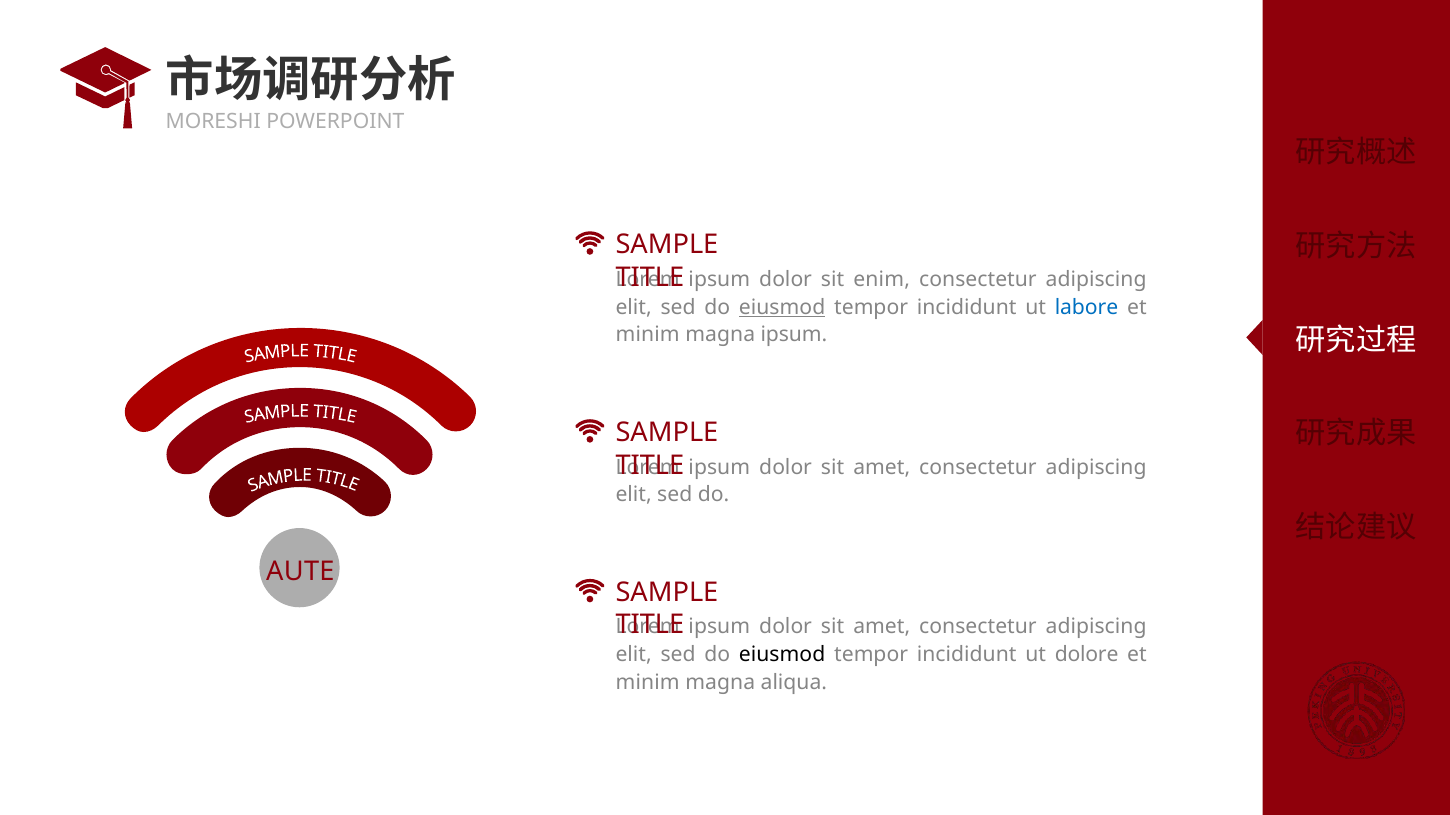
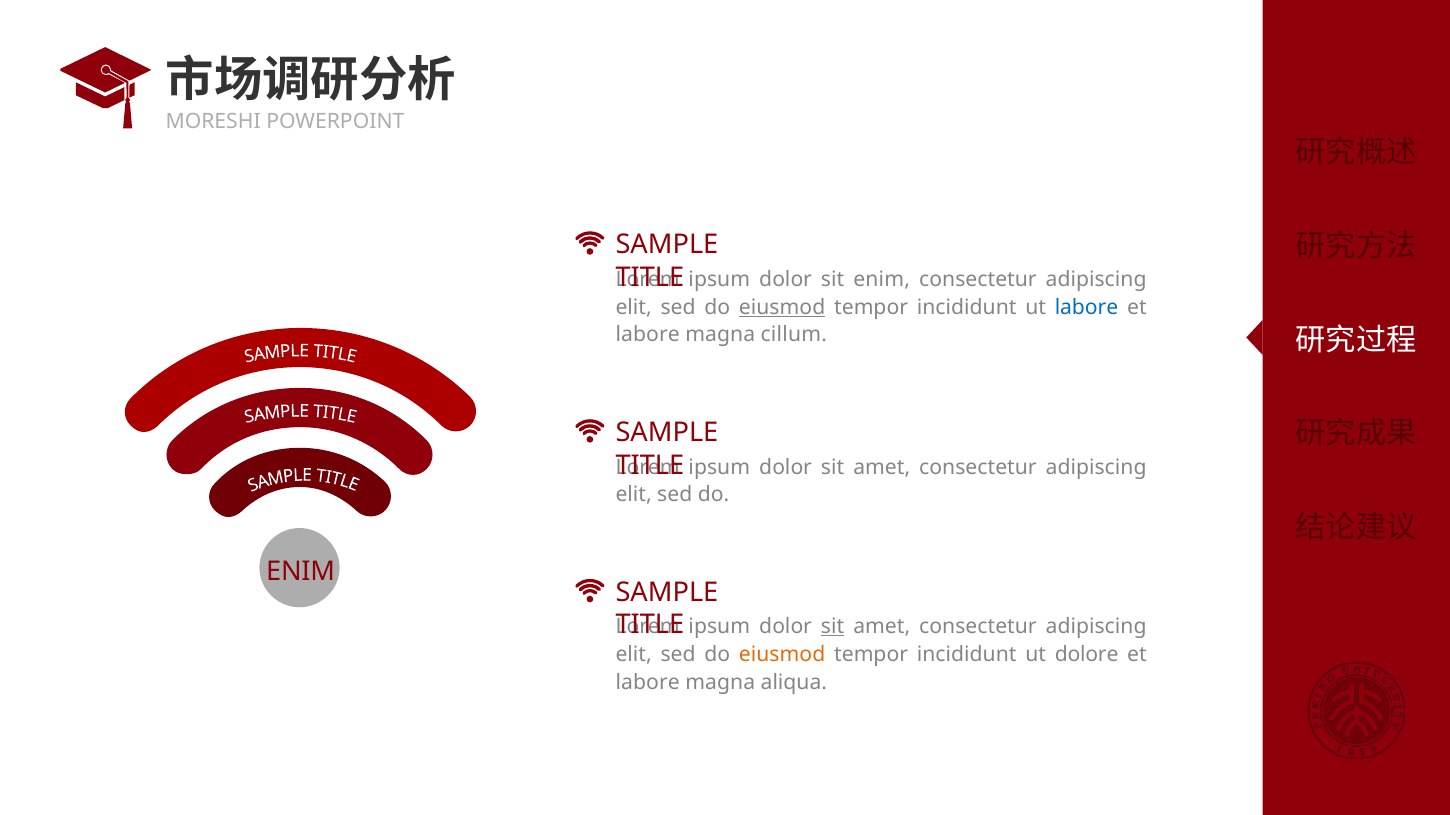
minim at (648, 335): minim -> labore
magna ipsum: ipsum -> cillum
AUTE at (300, 572): AUTE -> ENIM
sit at (833, 627) underline: none -> present
eiusmod at (782, 655) colour: black -> orange
minim at (648, 683): minim -> labore
